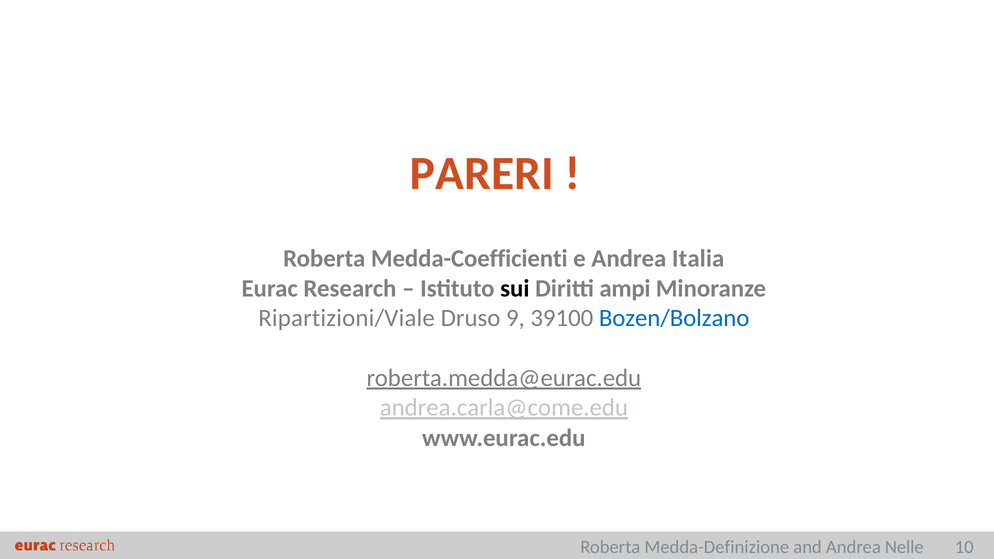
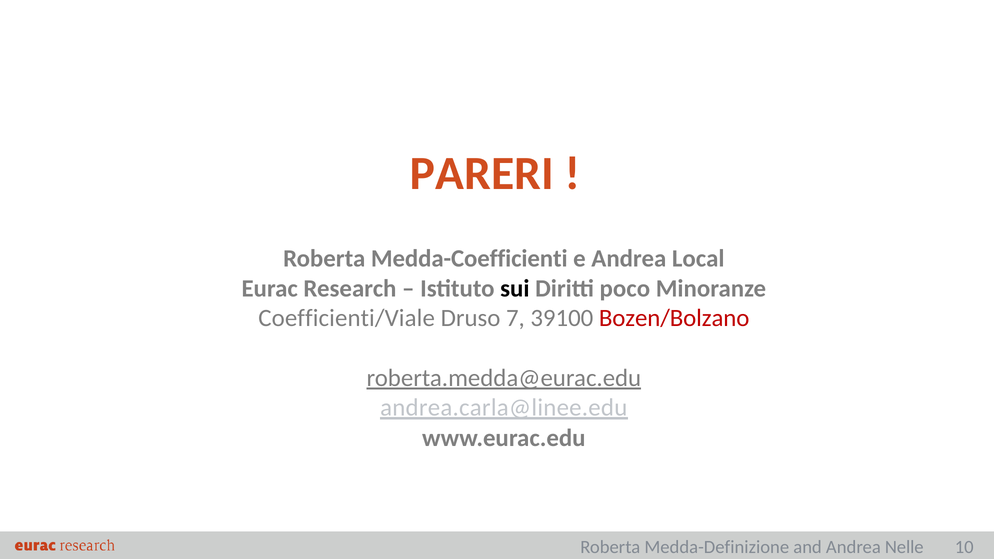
Italia: Italia -> Local
ampi: ampi -> poco
Ripartizioni/Viale: Ripartizioni/Viale -> Coefficienti/Viale
9: 9 -> 7
Bozen/Bolzano colour: blue -> red
andrea.carla@come.edu: andrea.carla@come.edu -> andrea.carla@linee.edu
